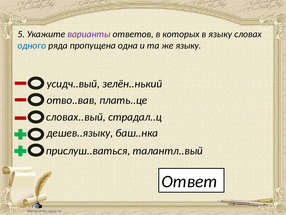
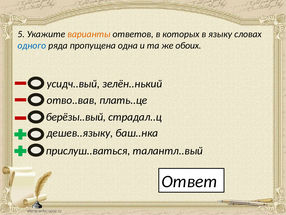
варианты colour: purple -> orange
же языку: языку -> обоих
словах..вый: словах..вый -> берёзы..вый
